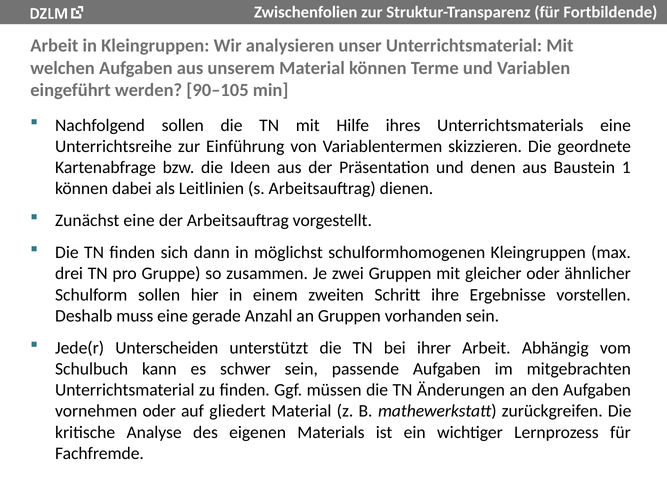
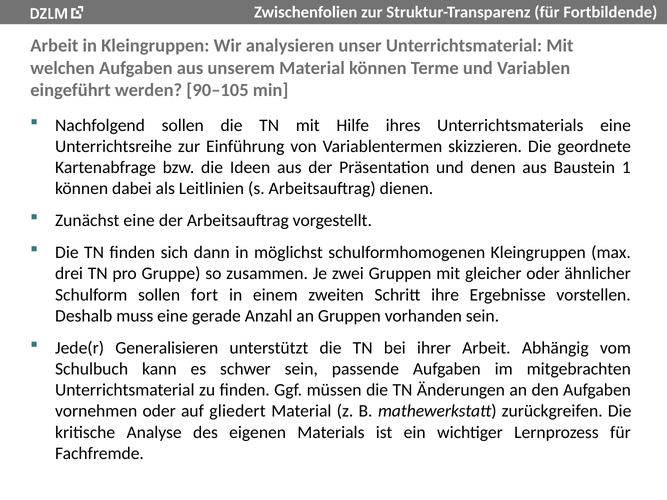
hier: hier -> fort
Unterscheiden: Unterscheiden -> Generalisieren
